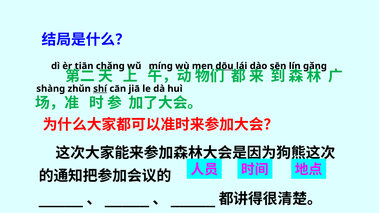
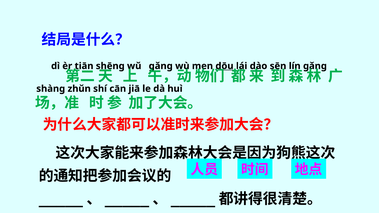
chǎnɡ: chǎnɡ -> shēnɡ
wǔ mínɡ: mínɡ -> ɡǎnɡ
shí underline: present -> none
